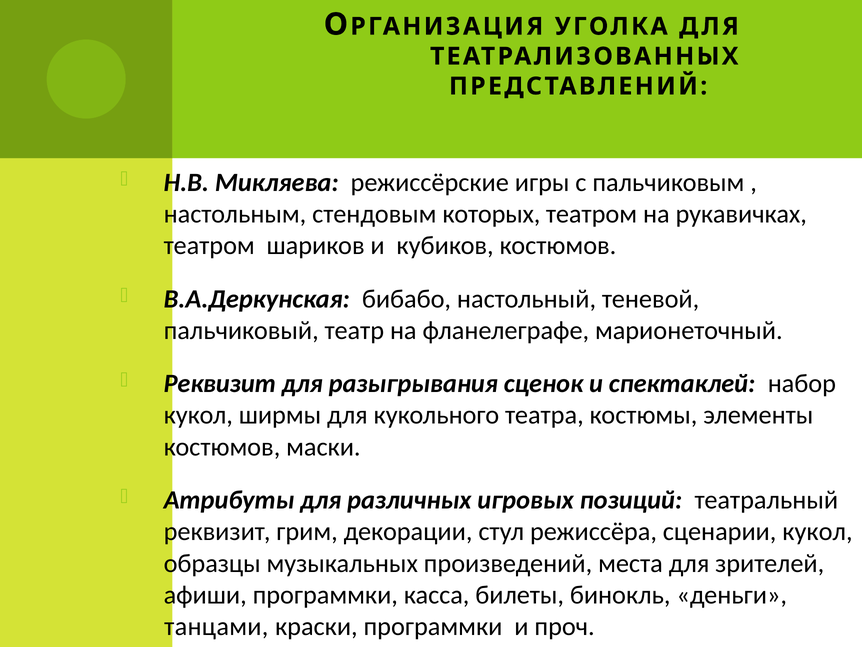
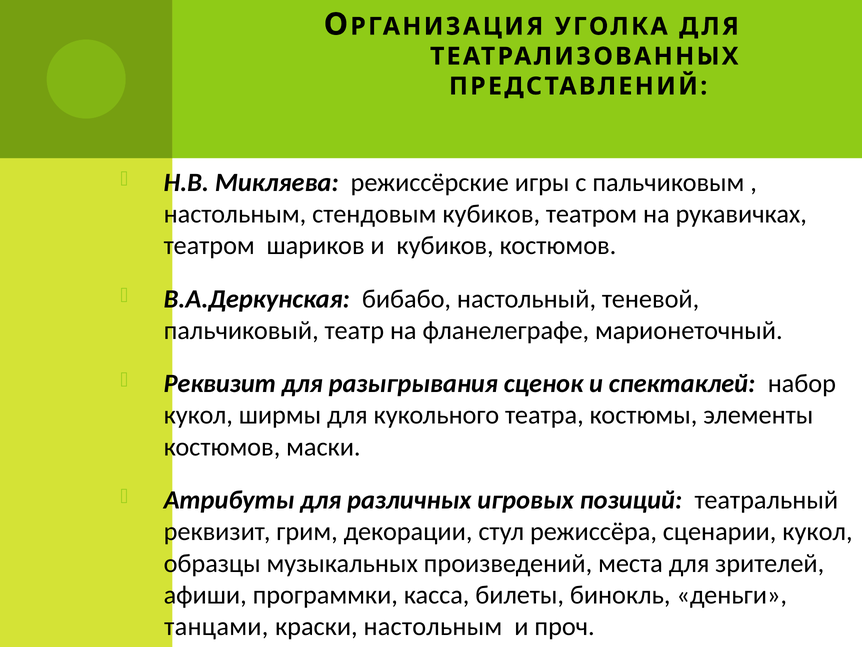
стендовым которых: которых -> кубиков
краски программки: программки -> настольным
